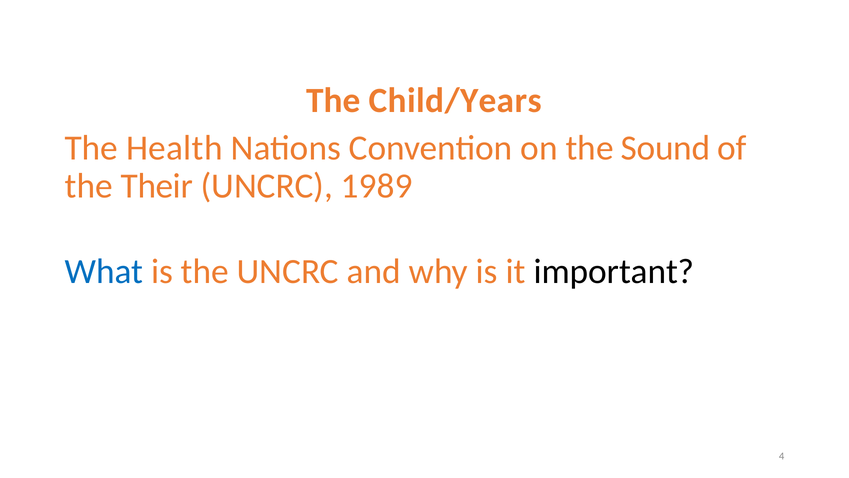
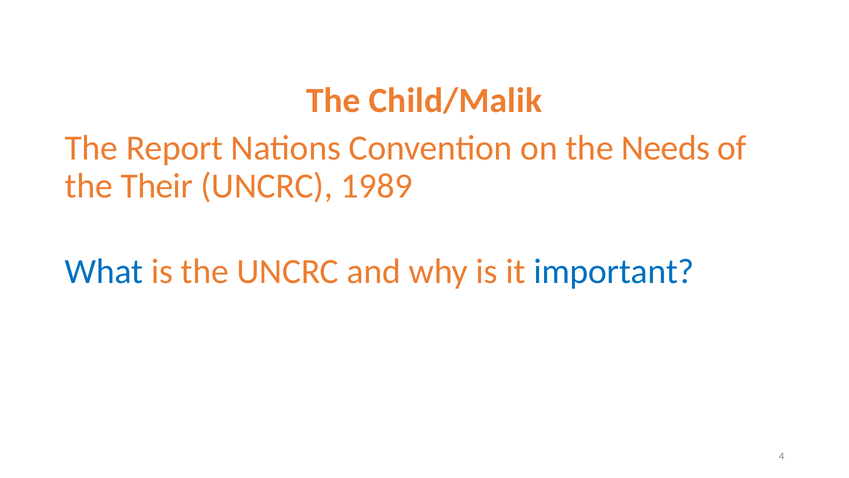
Child/Years: Child/Years -> Child/Malik
Health: Health -> Report
Sound: Sound -> Needs
important colour: black -> blue
